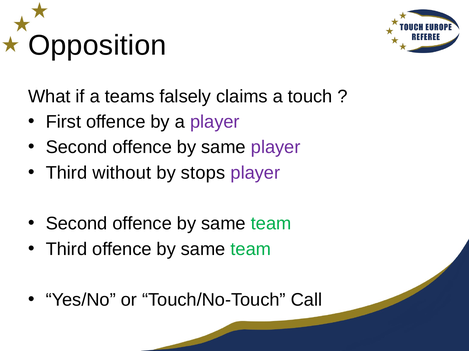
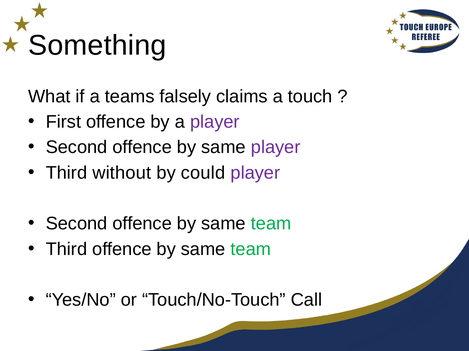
Opposition: Opposition -> Something
stops: stops -> could
